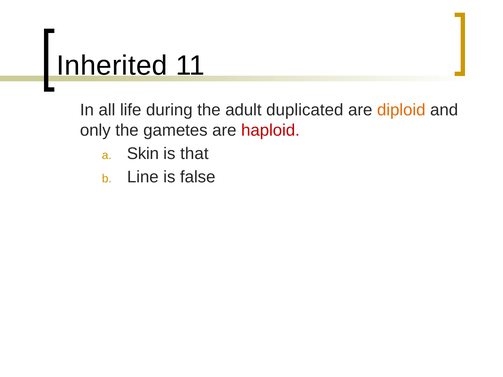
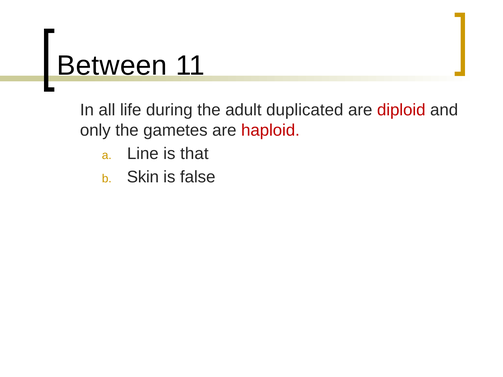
Inherited: Inherited -> Between
diploid colour: orange -> red
Skin: Skin -> Line
Line: Line -> Skin
